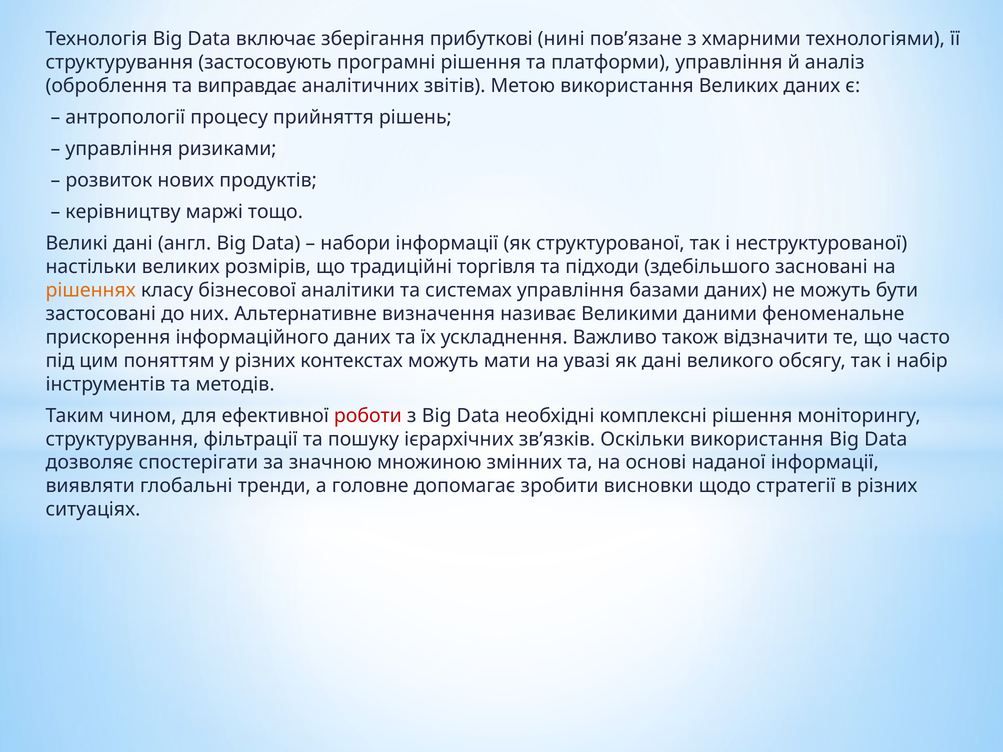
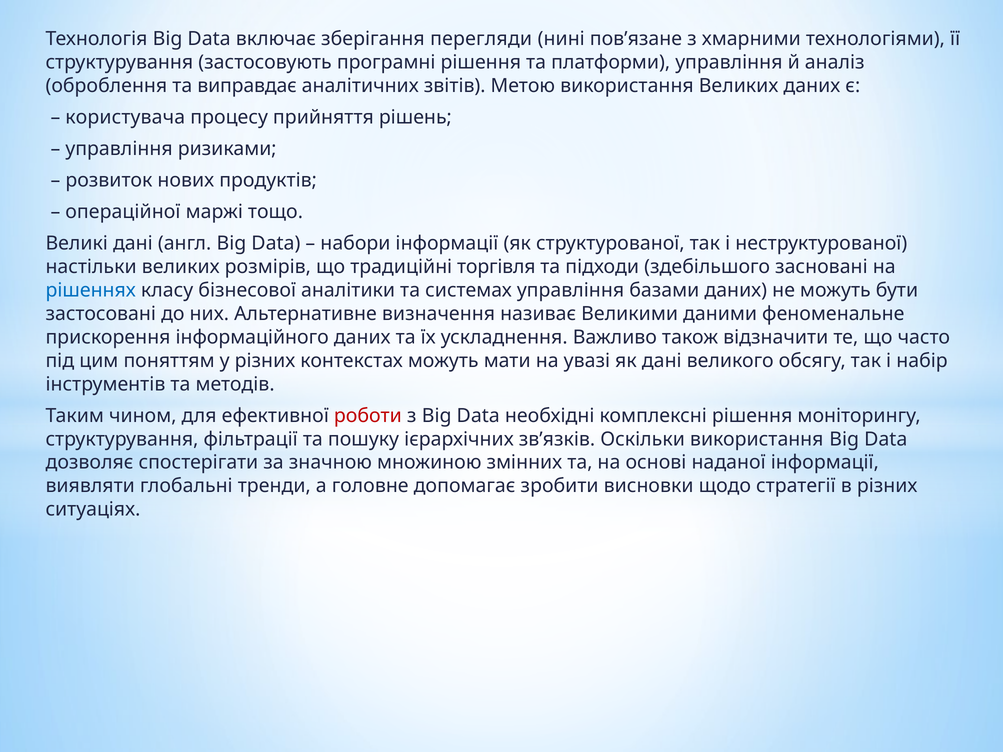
прибуткові: прибуткові -> перегляди
антропології: антропології -> користувача
керівництву: керівництву -> операційної
рішеннях colour: orange -> blue
